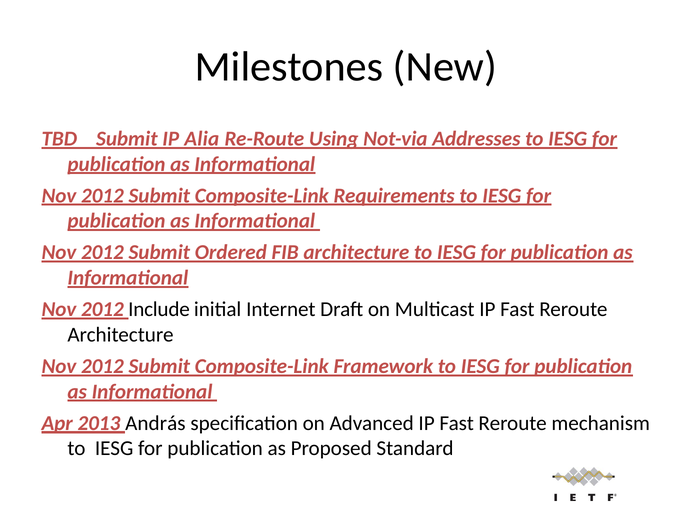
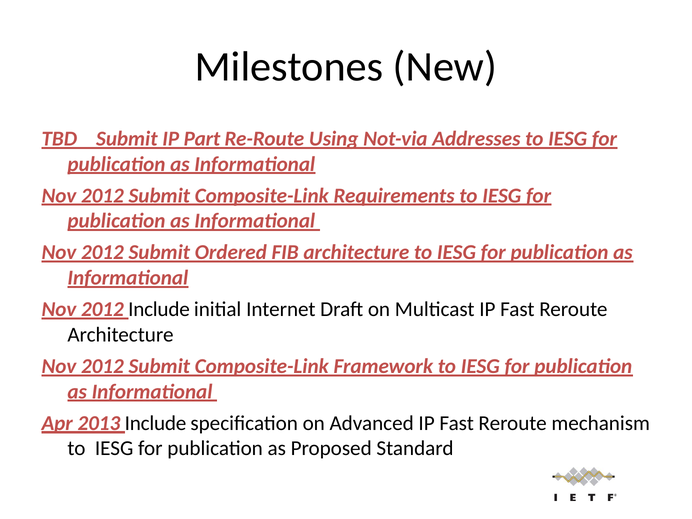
Alia: Alia -> Part
2013 András: András -> Include
